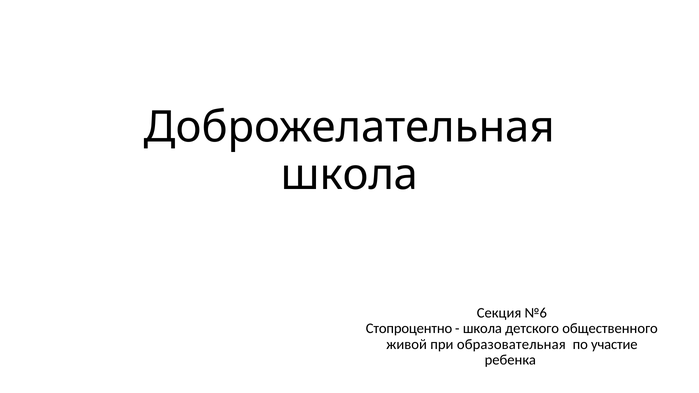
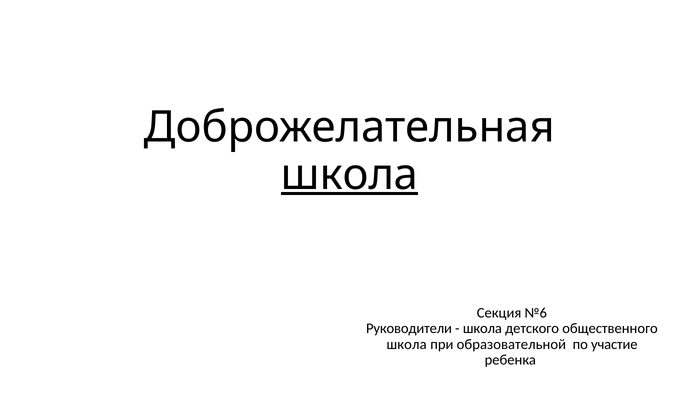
школа at (350, 175) underline: none -> present
Стопроцентно: Стопроцентно -> Руководители
живой at (407, 344): живой -> школа
образовательная: образовательная -> образовательной
